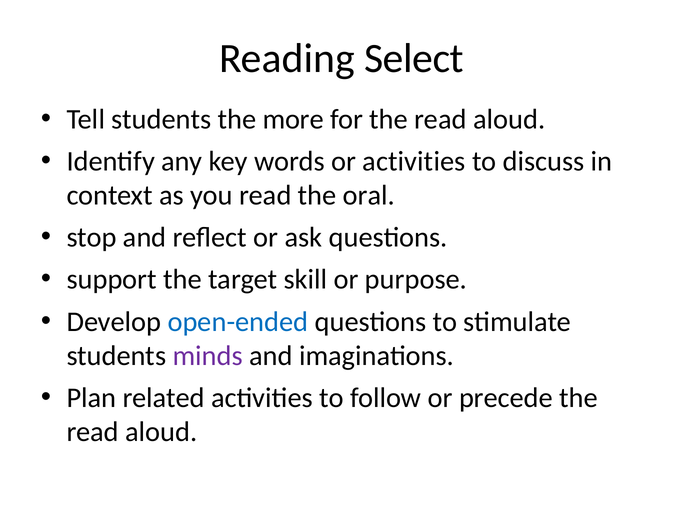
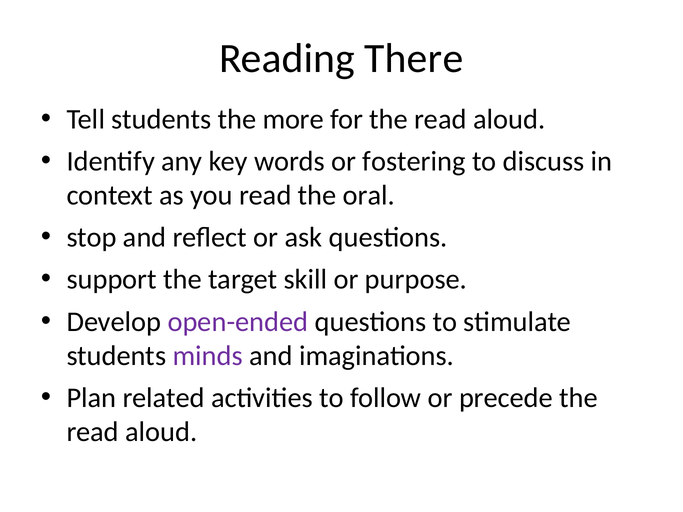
Select: Select -> There
or activities: activities -> fostering
open-ended colour: blue -> purple
